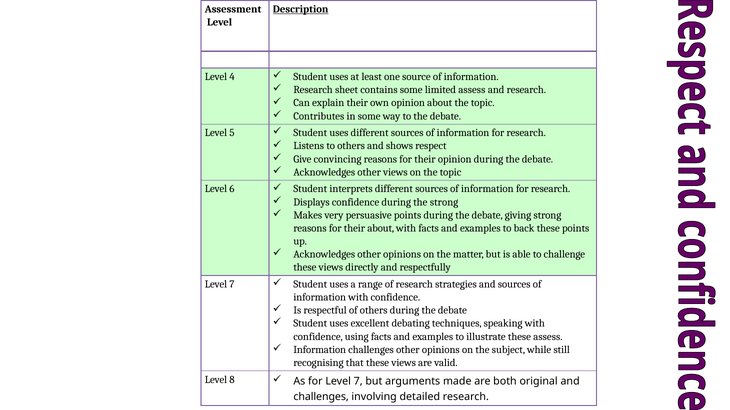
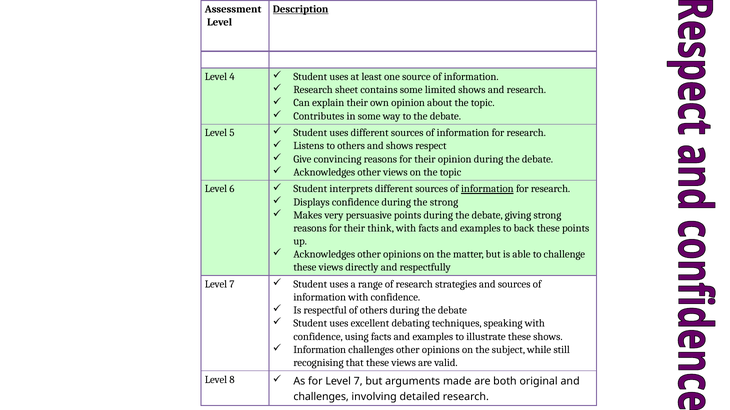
limited assess: assess -> shows
information at (487, 189) underline: none -> present
their about: about -> think
these assess: assess -> shows
